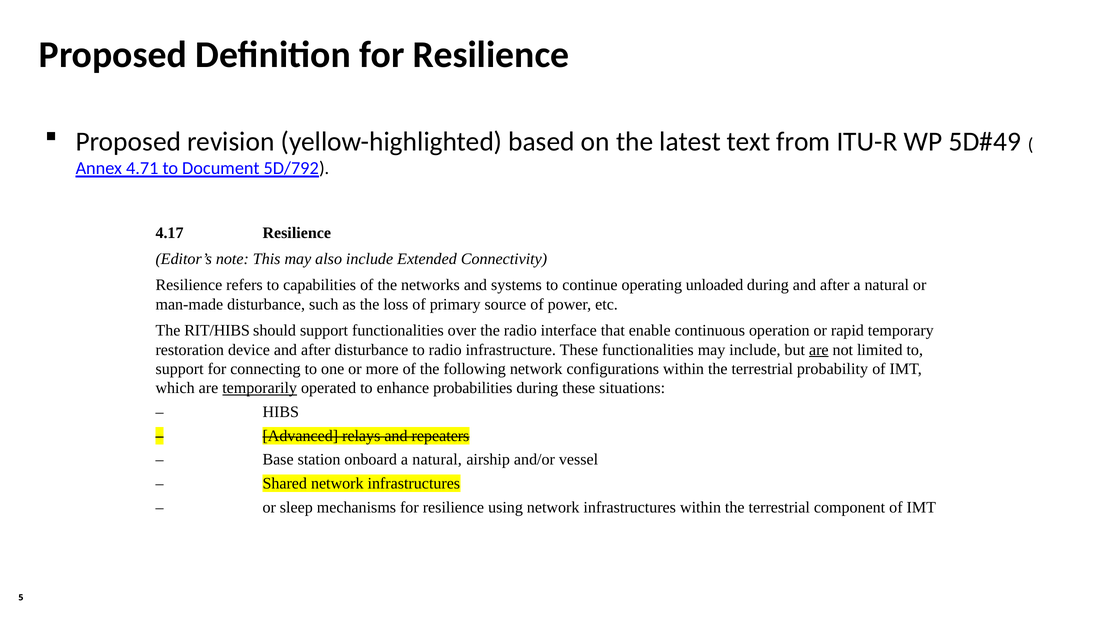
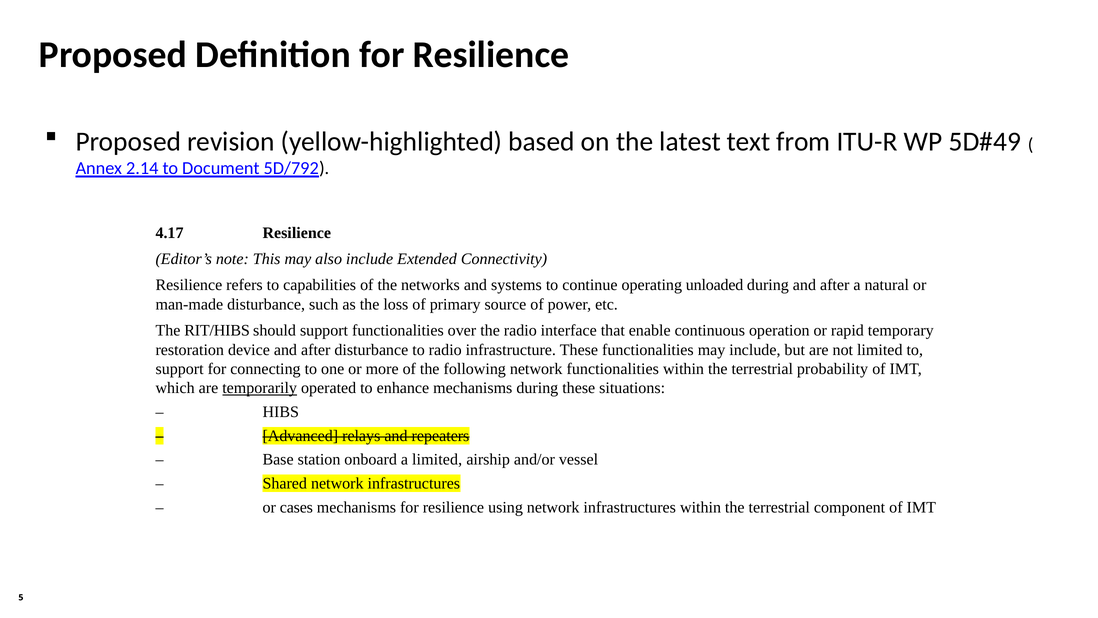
4.71: 4.71 -> 2.14
are at (819, 349) underline: present -> none
network configurations: configurations -> functionalities
enhance probabilities: probabilities -> mechanisms
onboard a natural: natural -> limited
sleep: sleep -> cases
